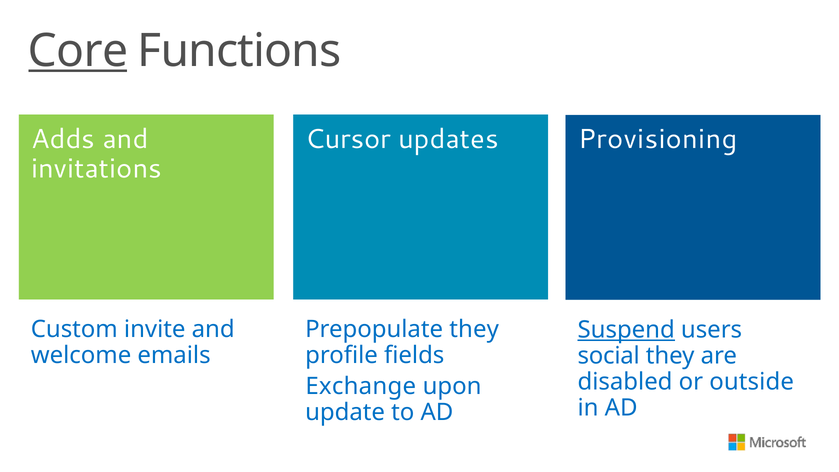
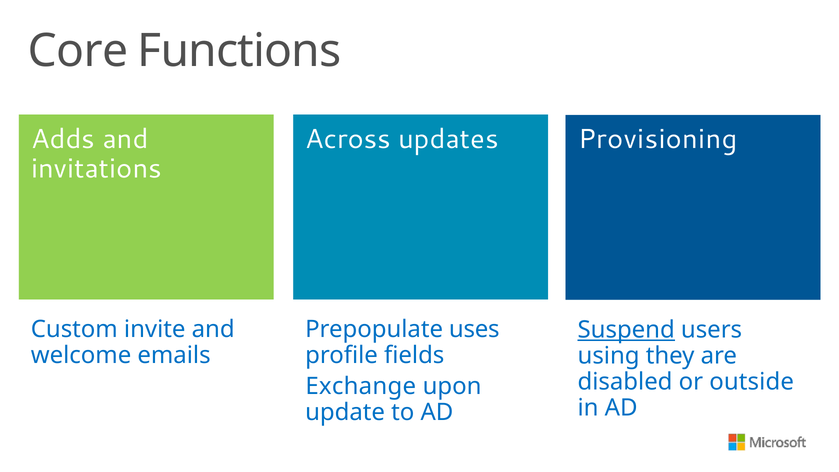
Core underline: present -> none
Cursor: Cursor -> Across
Prepopulate they: they -> uses
social: social -> using
